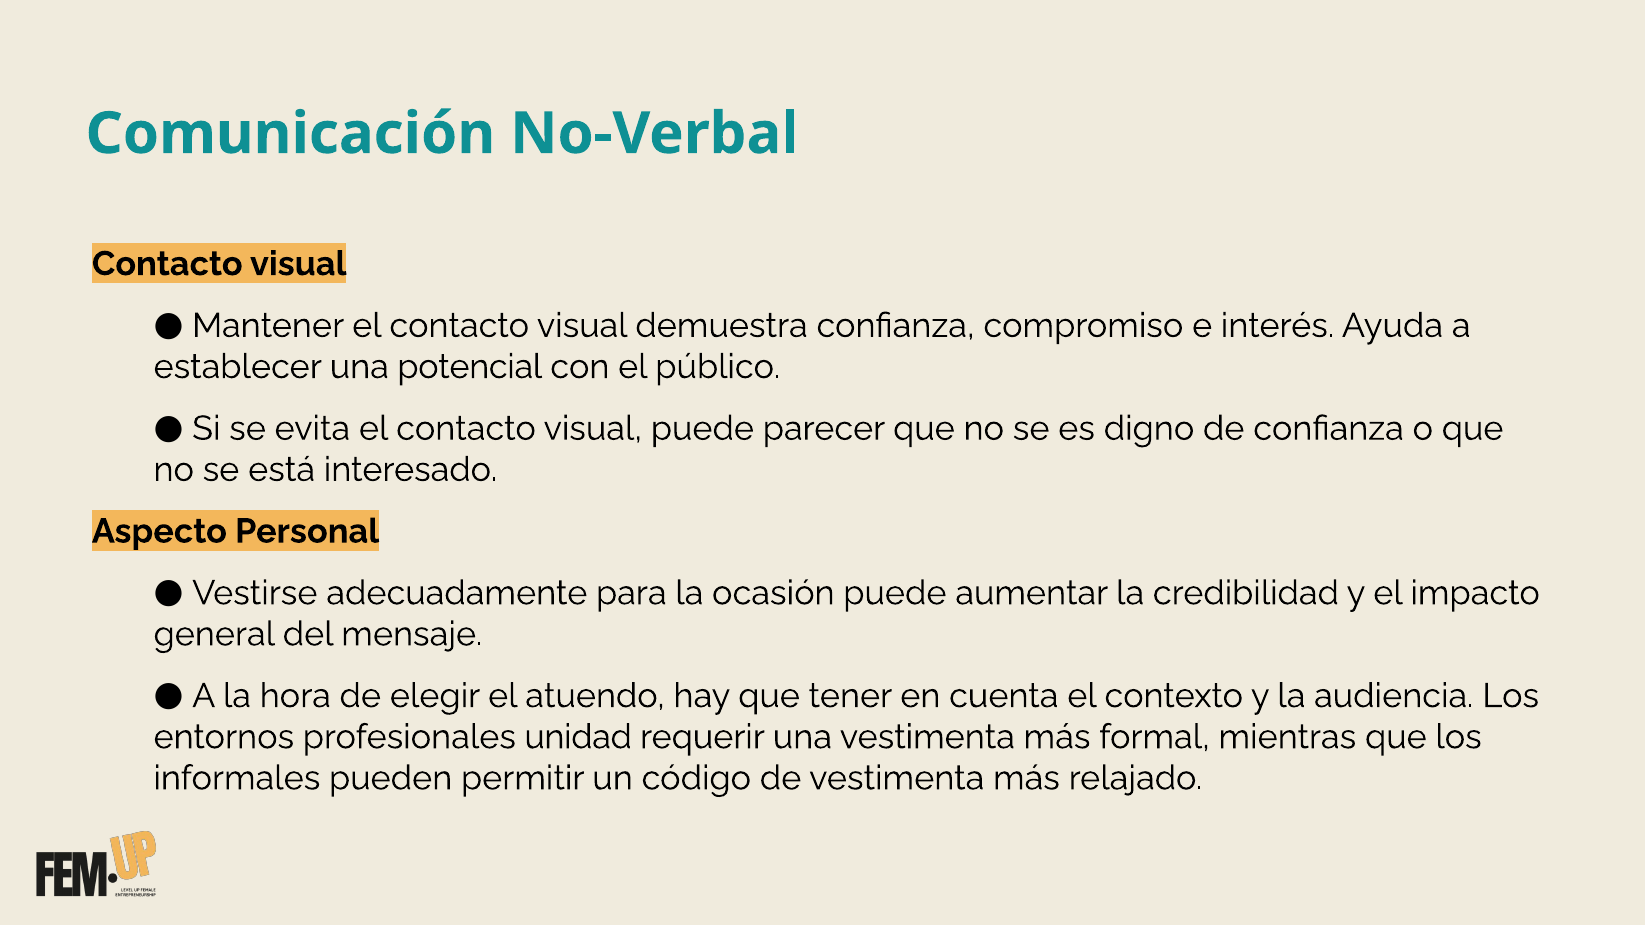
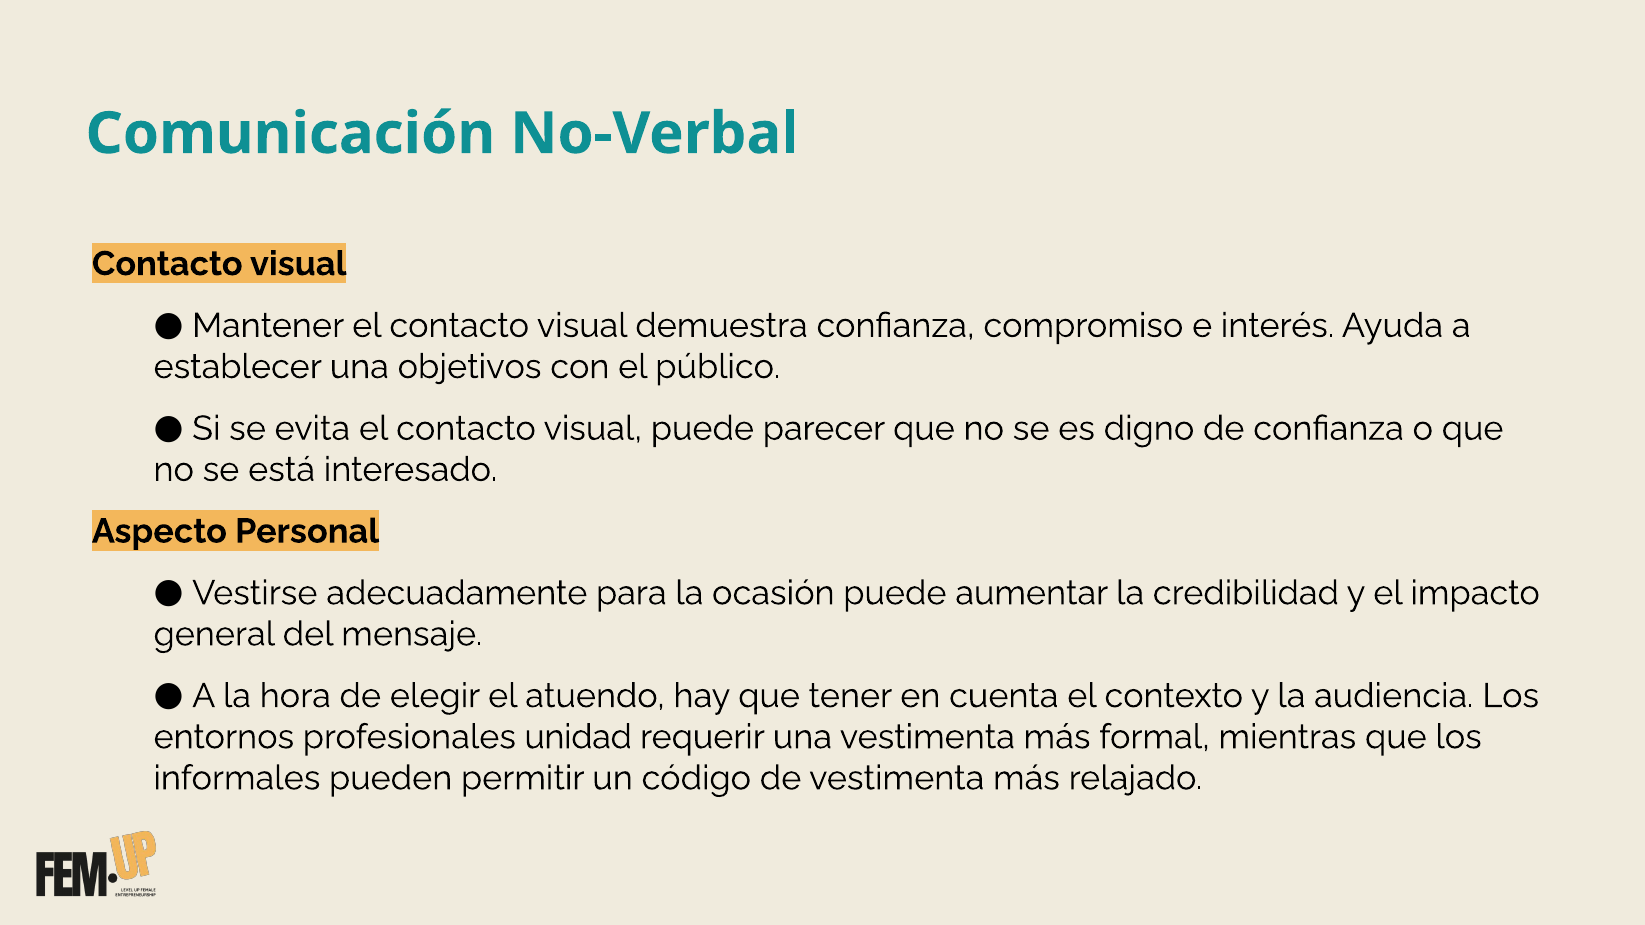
potencial: potencial -> objetivos
